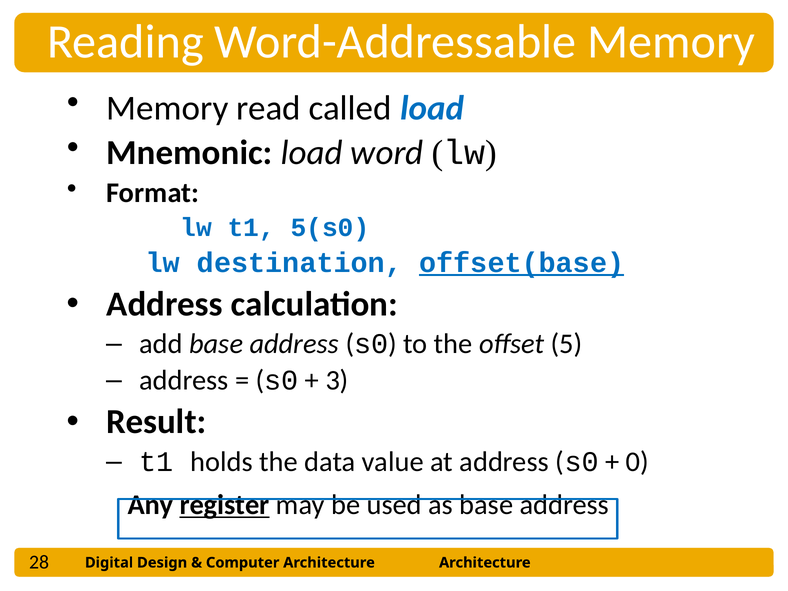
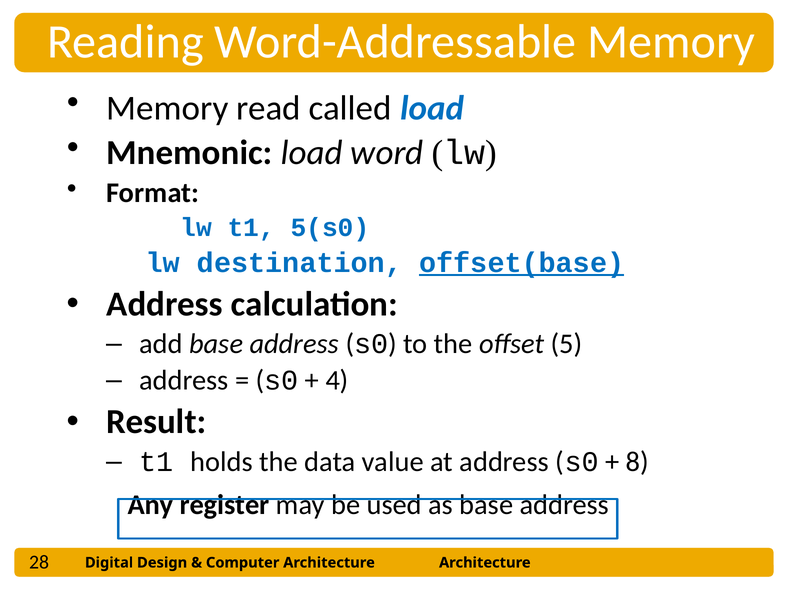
3: 3 -> 4
0: 0 -> 8
register underline: present -> none
